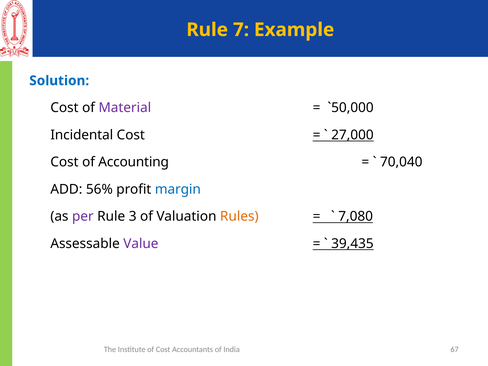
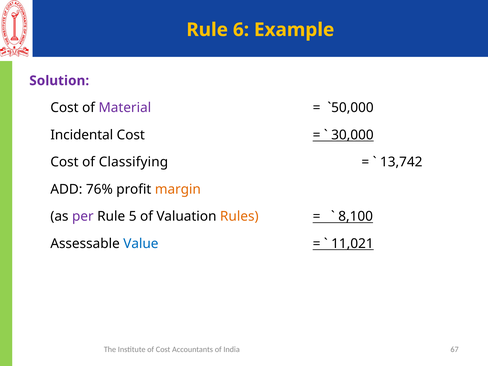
7: 7 -> 6
Solution colour: blue -> purple
27,000: 27,000 -> 30,000
Accounting: Accounting -> Classifying
70,040: 70,040 -> 13,742
56%: 56% -> 76%
margin colour: blue -> orange
3: 3 -> 5
7,080: 7,080 -> 8,100
Value colour: purple -> blue
39,435: 39,435 -> 11,021
